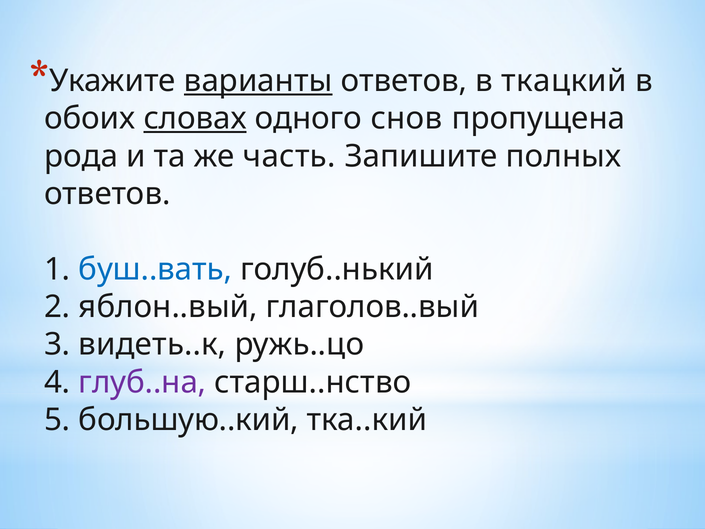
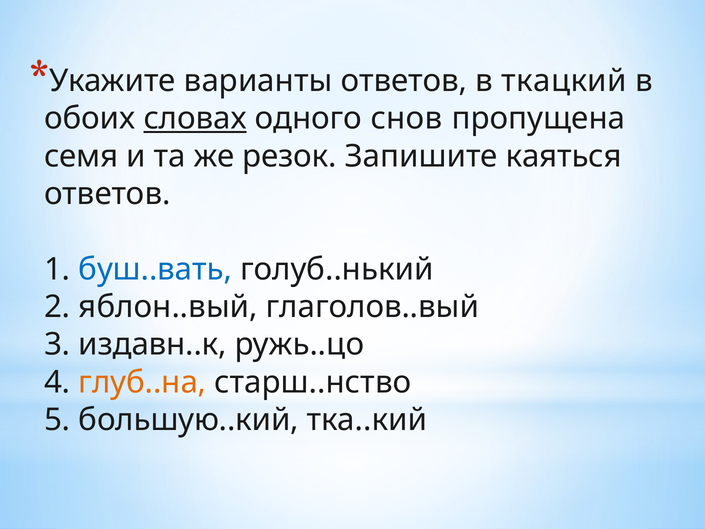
варианты underline: present -> none
рода: рода -> семя
часть: часть -> резок
полных: полных -> каяться
видеть..к: видеть..к -> издавн..к
глуб..на colour: purple -> orange
